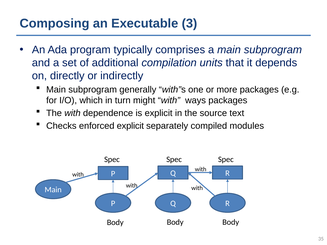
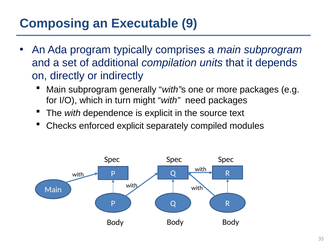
3: 3 -> 9
ways: ways -> need
